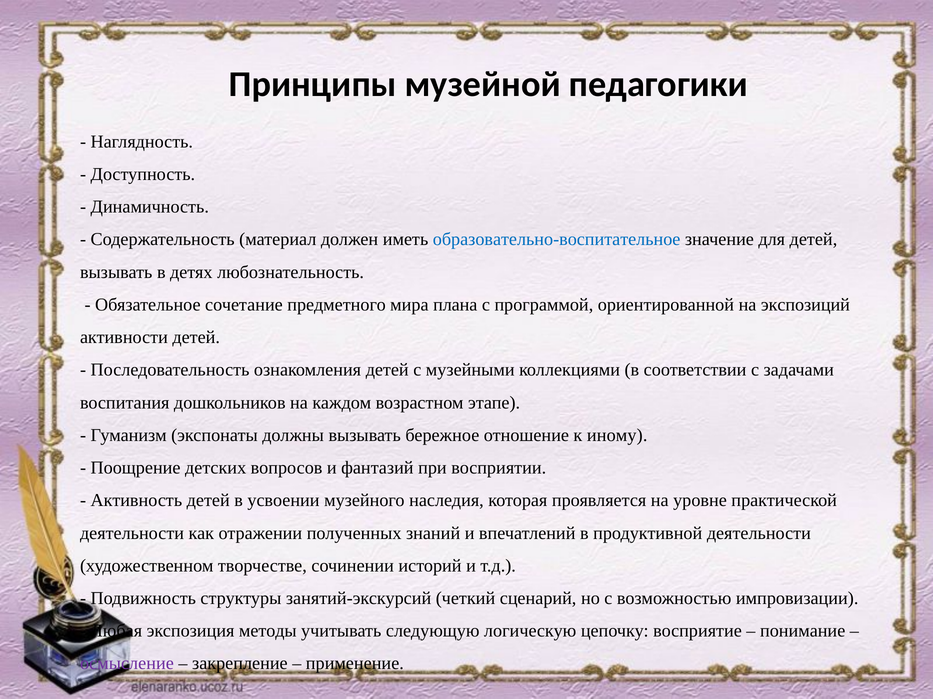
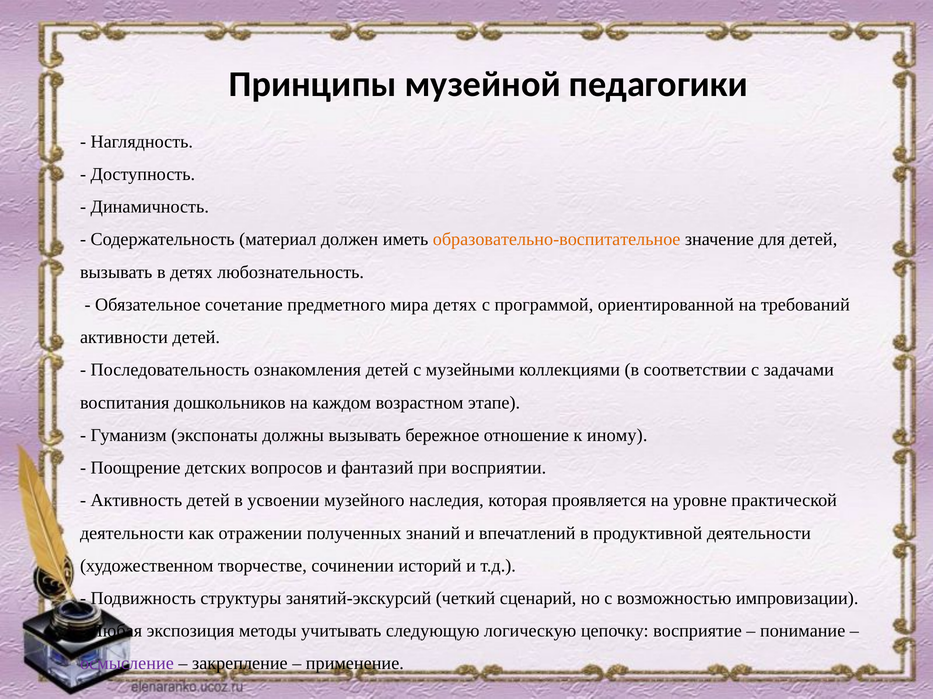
образовательно-воспитательное colour: blue -> orange
мира плана: плана -> детях
экспозиций: экспозиций -> требований
